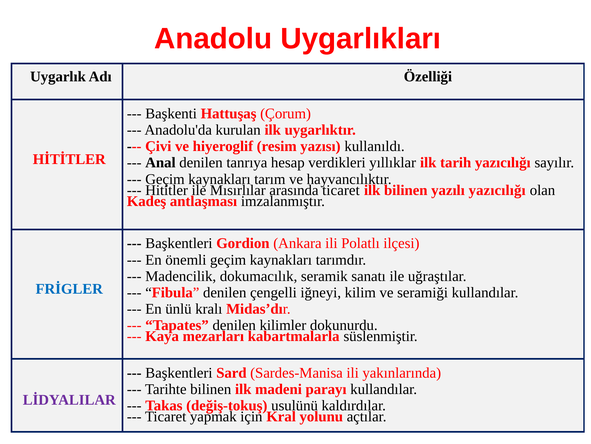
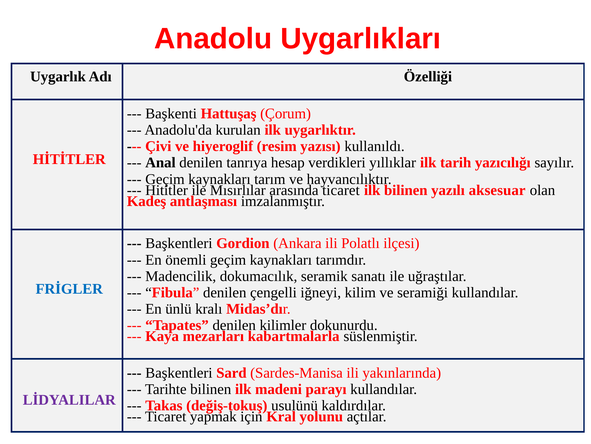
yazılı yazıcılığı: yazıcılığı -> aksesuar
